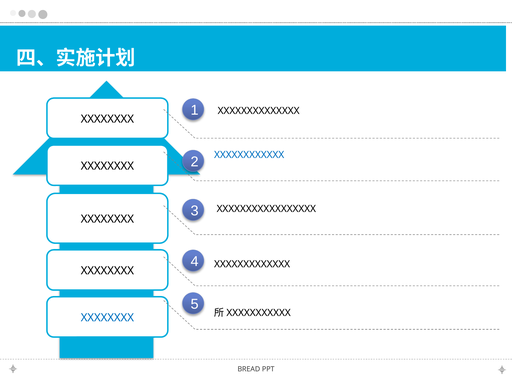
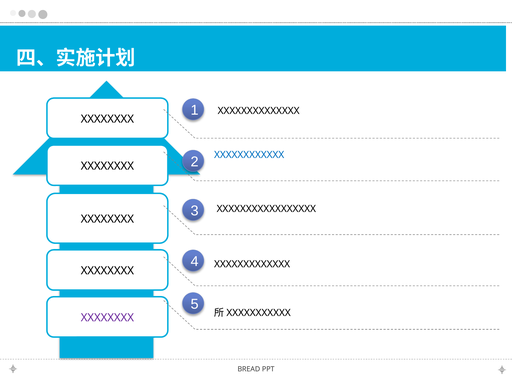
XXXXXXXX at (107, 318) colour: blue -> purple
